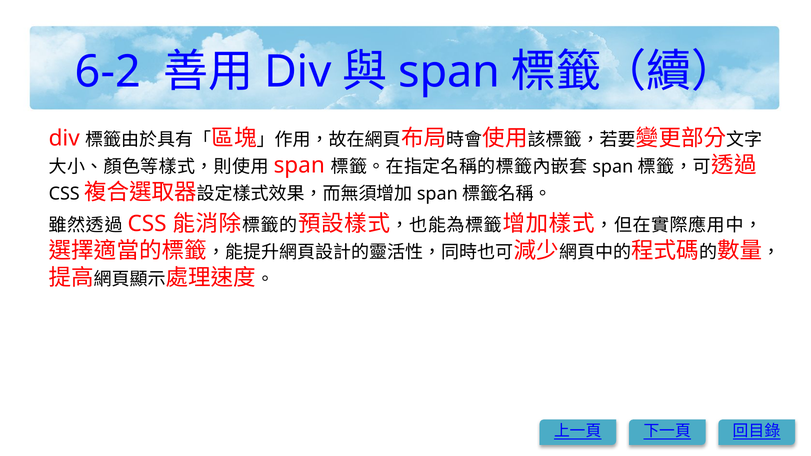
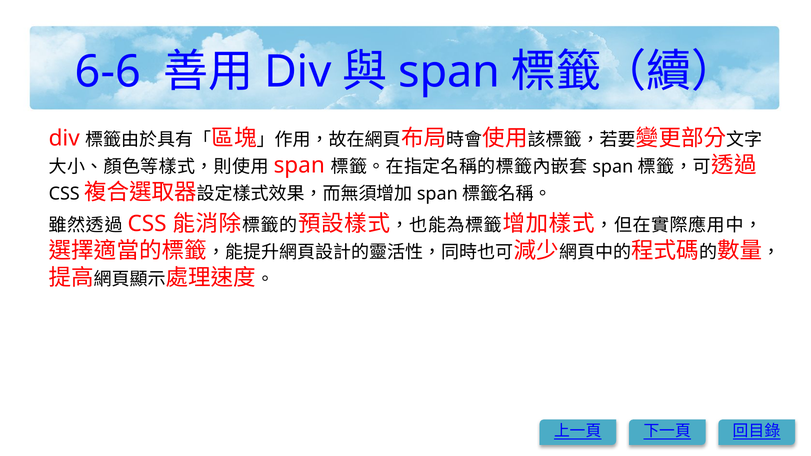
6-2: 6-2 -> 6-6
